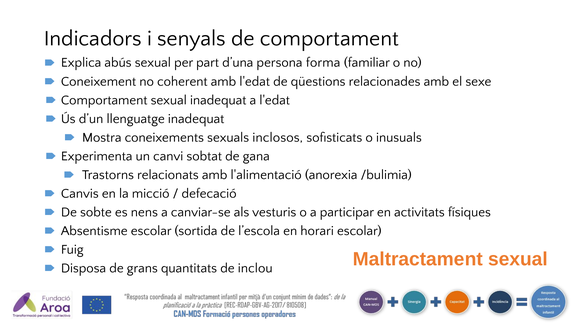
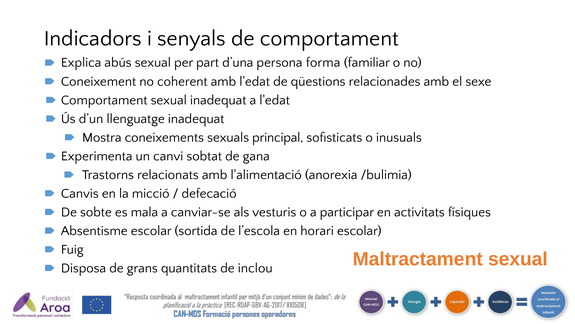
inclosos: inclosos -> principal
nens: nens -> mala
